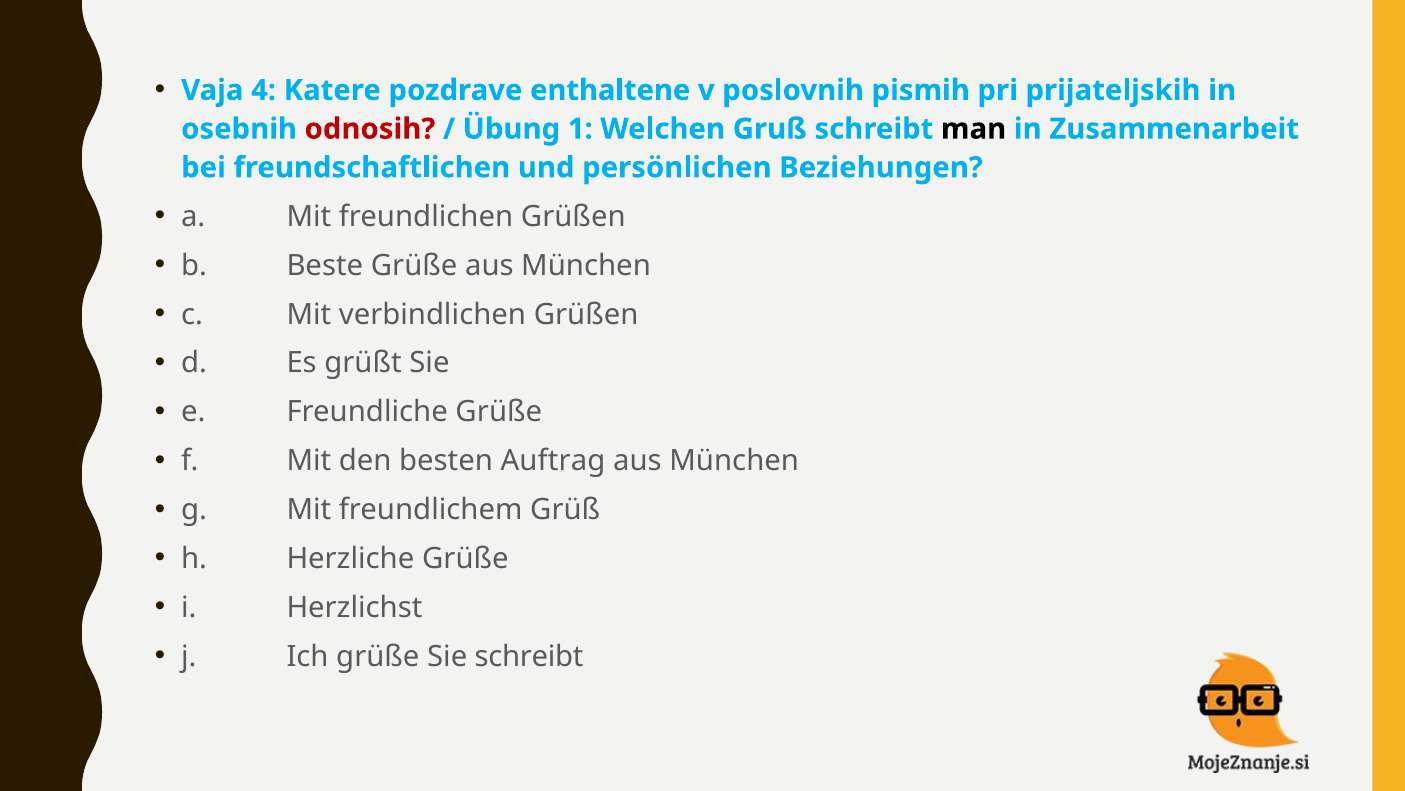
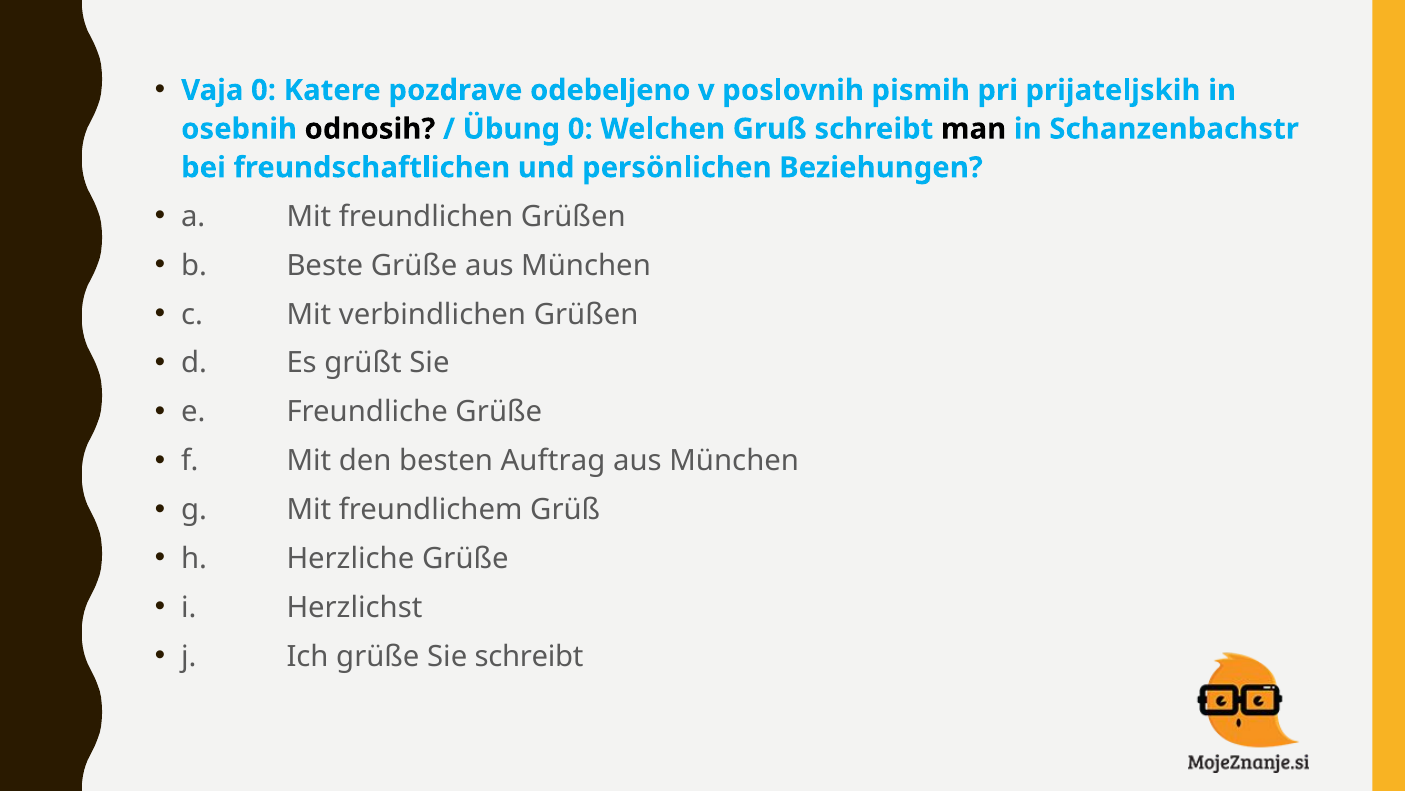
Vaja 4: 4 -> 0
enthaltene: enthaltene -> odebeljeno
odnosih colour: red -> black
Übung 1: 1 -> 0
Zusammenarbeit: Zusammenarbeit -> Schanzenbachstr
